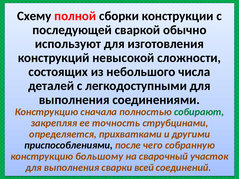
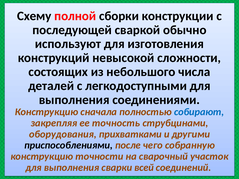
собирают colour: green -> blue
определяется: определяется -> оборудования
большому: большому -> точности
